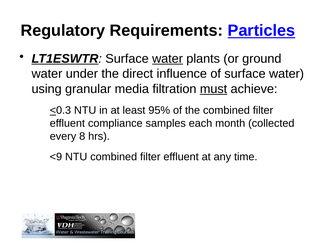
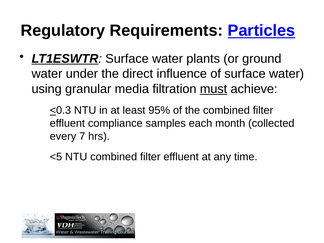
water at (168, 59) underline: present -> none
8: 8 -> 7
<9: <9 -> <5
